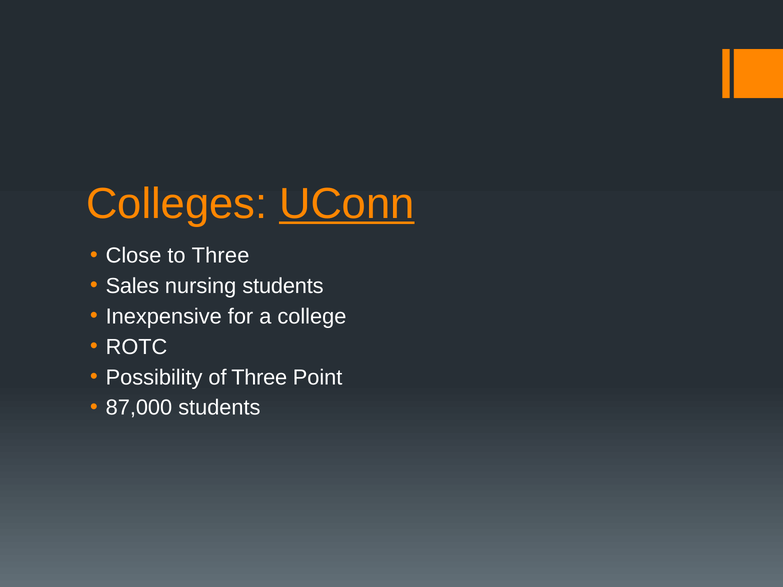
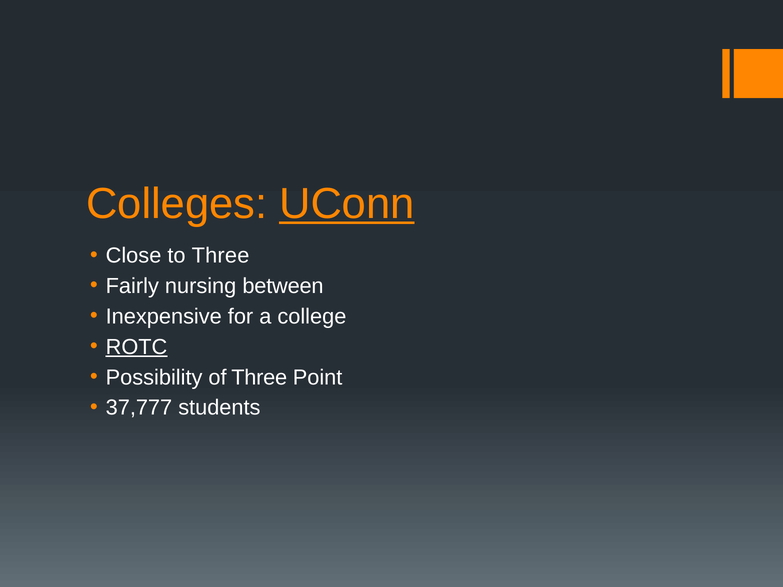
Sales: Sales -> Fairly
nursing students: students -> between
ROTC underline: none -> present
87,000: 87,000 -> 37,777
